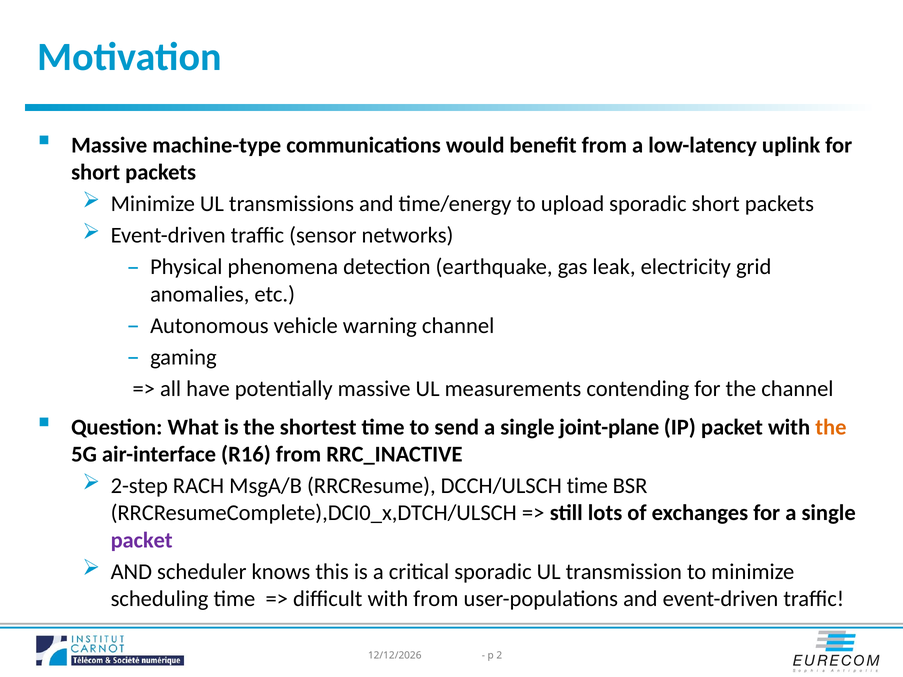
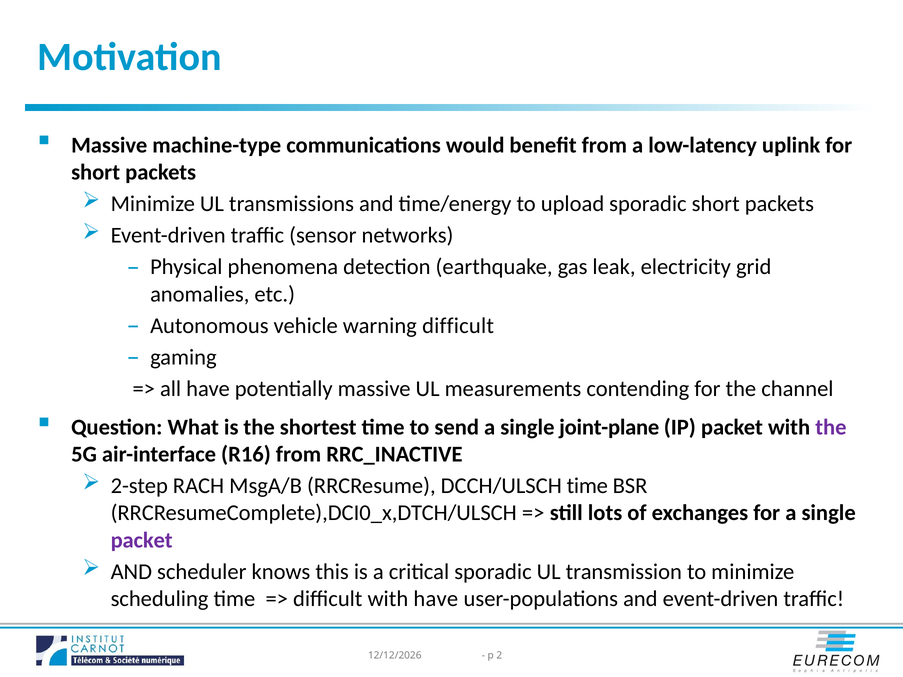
warning channel: channel -> difficult
the at (831, 427) colour: orange -> purple
with from: from -> have
